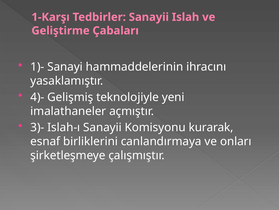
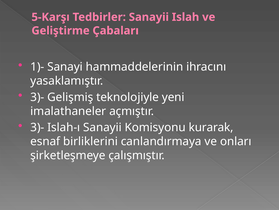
1-Karşı: 1-Karşı -> 5-Karşı
4)- at (37, 97): 4)- -> 3)-
